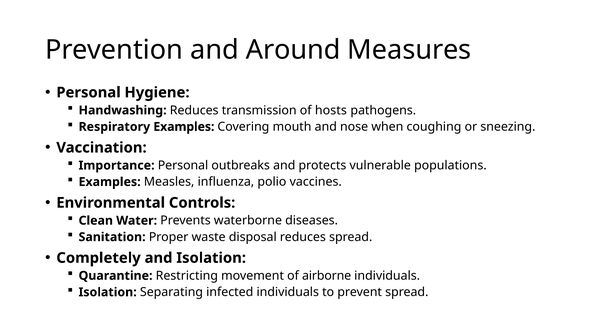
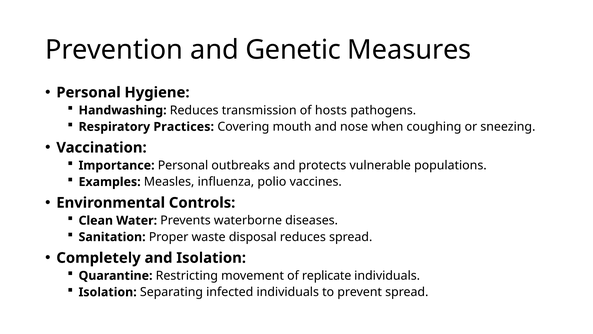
Around: Around -> Genetic
Respiratory Examples: Examples -> Practices
airborne: airborne -> replicate
